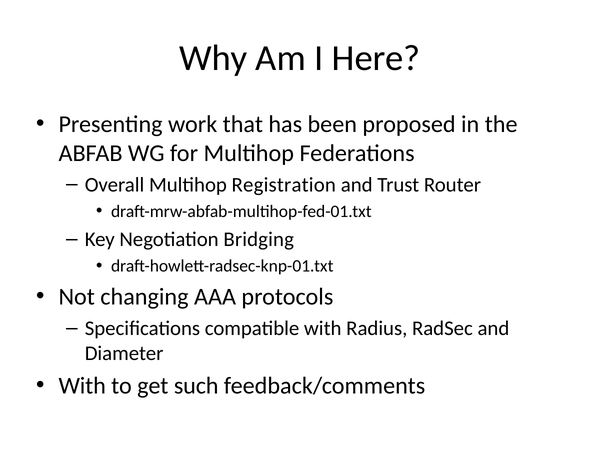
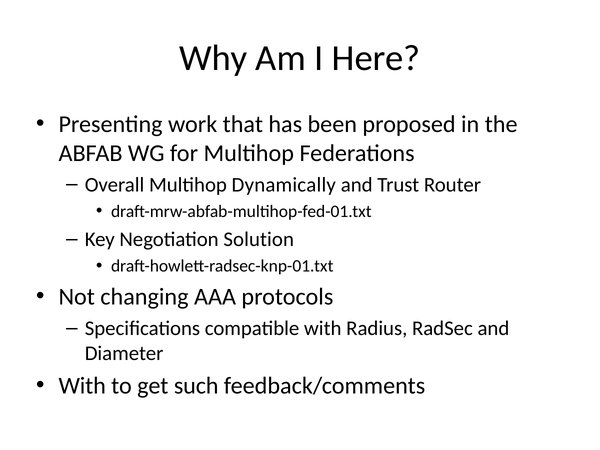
Registration: Registration -> Dynamically
Bridging: Bridging -> Solution
